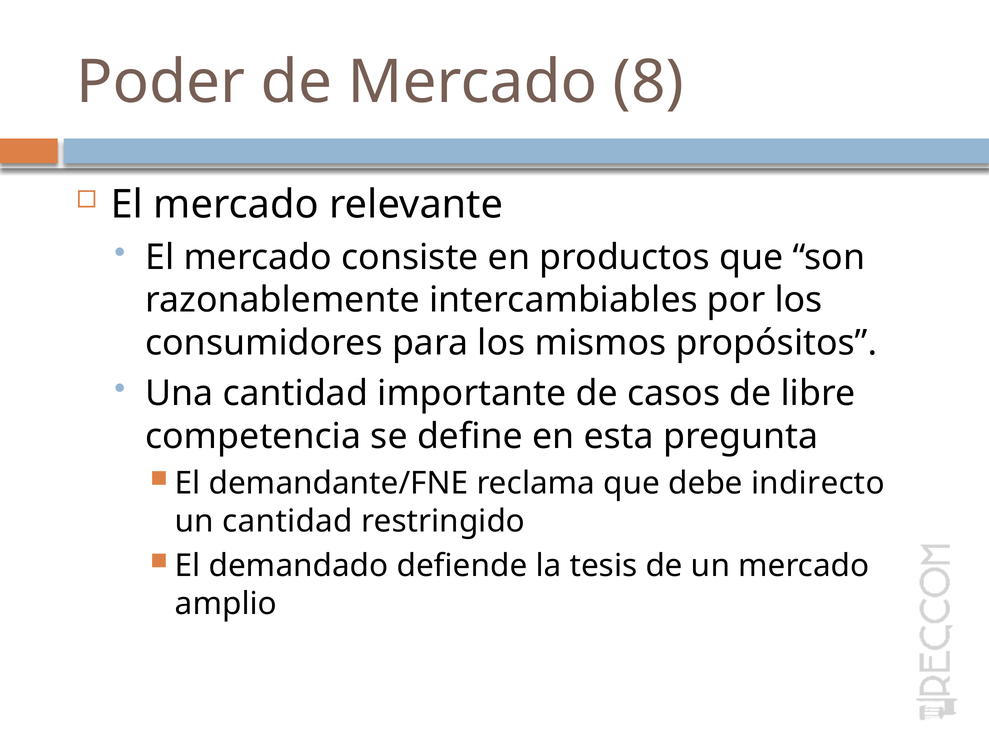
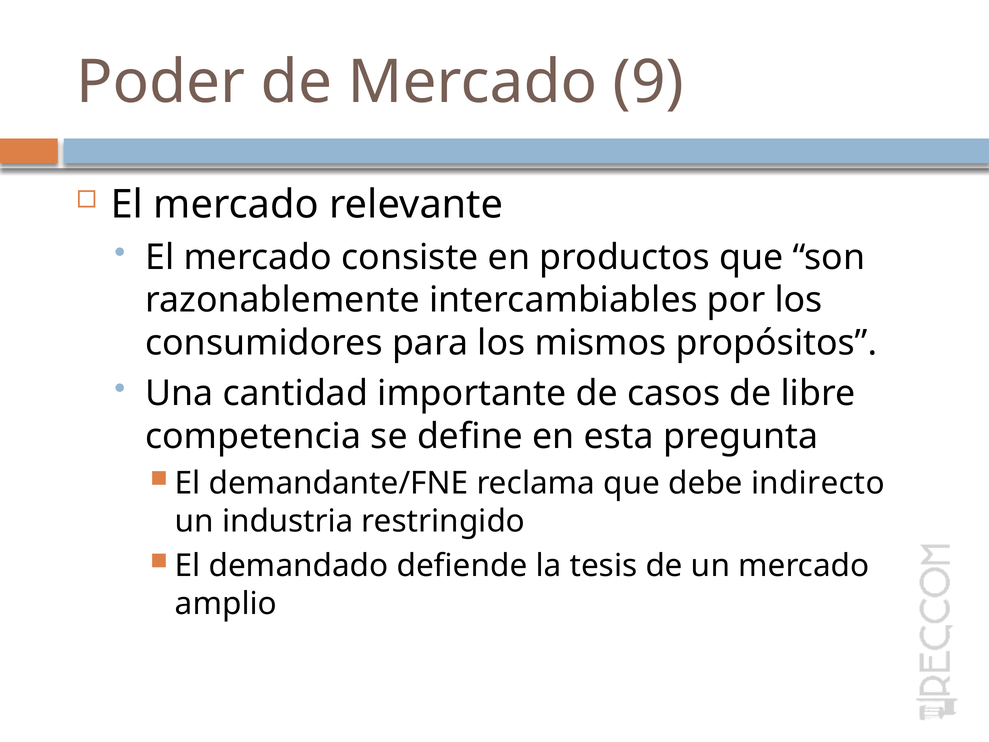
8: 8 -> 9
un cantidad: cantidad -> industria
